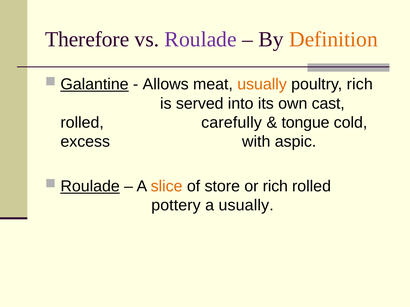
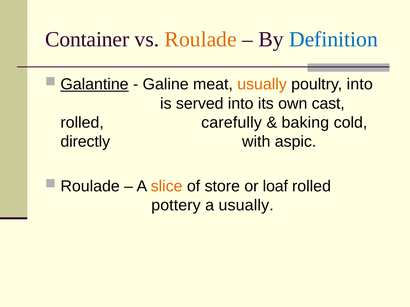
Therefore: Therefore -> Container
Roulade at (201, 40) colour: purple -> orange
Definition colour: orange -> blue
Allows: Allows -> Galine
poultry rich: rich -> into
tongue: tongue -> baking
excess: excess -> directly
Roulade at (90, 187) underline: present -> none
or rich: rich -> loaf
